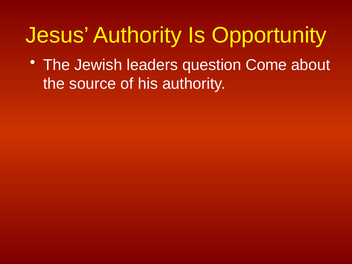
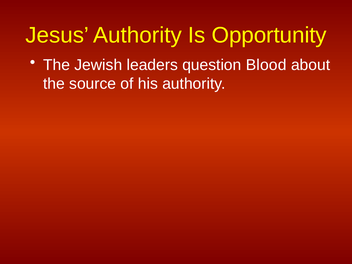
Come: Come -> Blood
